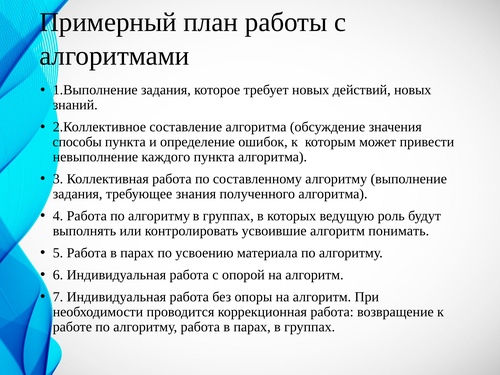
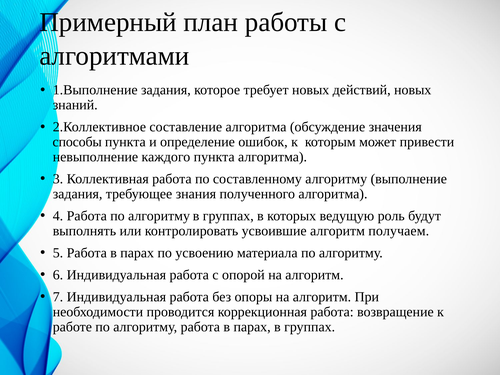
понимать: понимать -> получаем
